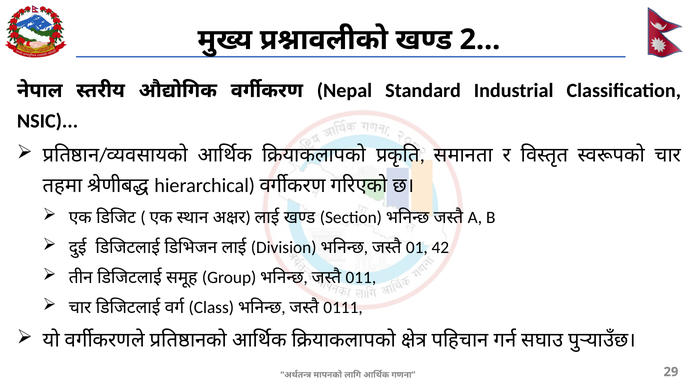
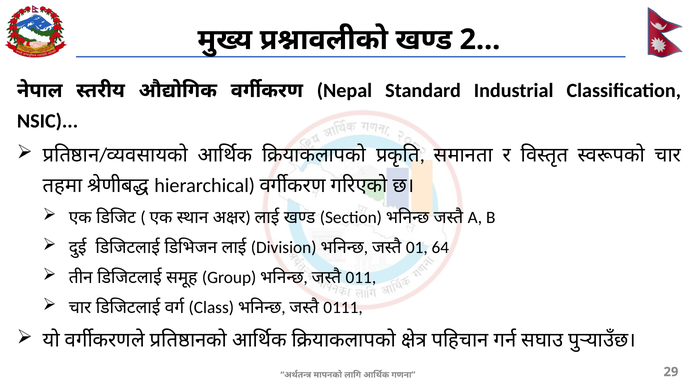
42: 42 -> 64
